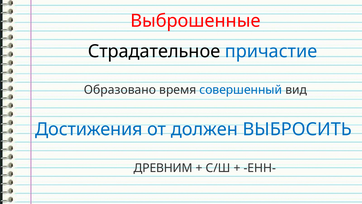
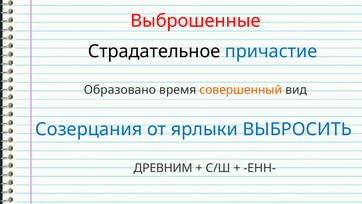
совершенный colour: blue -> orange
Достижения: Достижения -> Созерцания
должен: должен -> ярлыки
